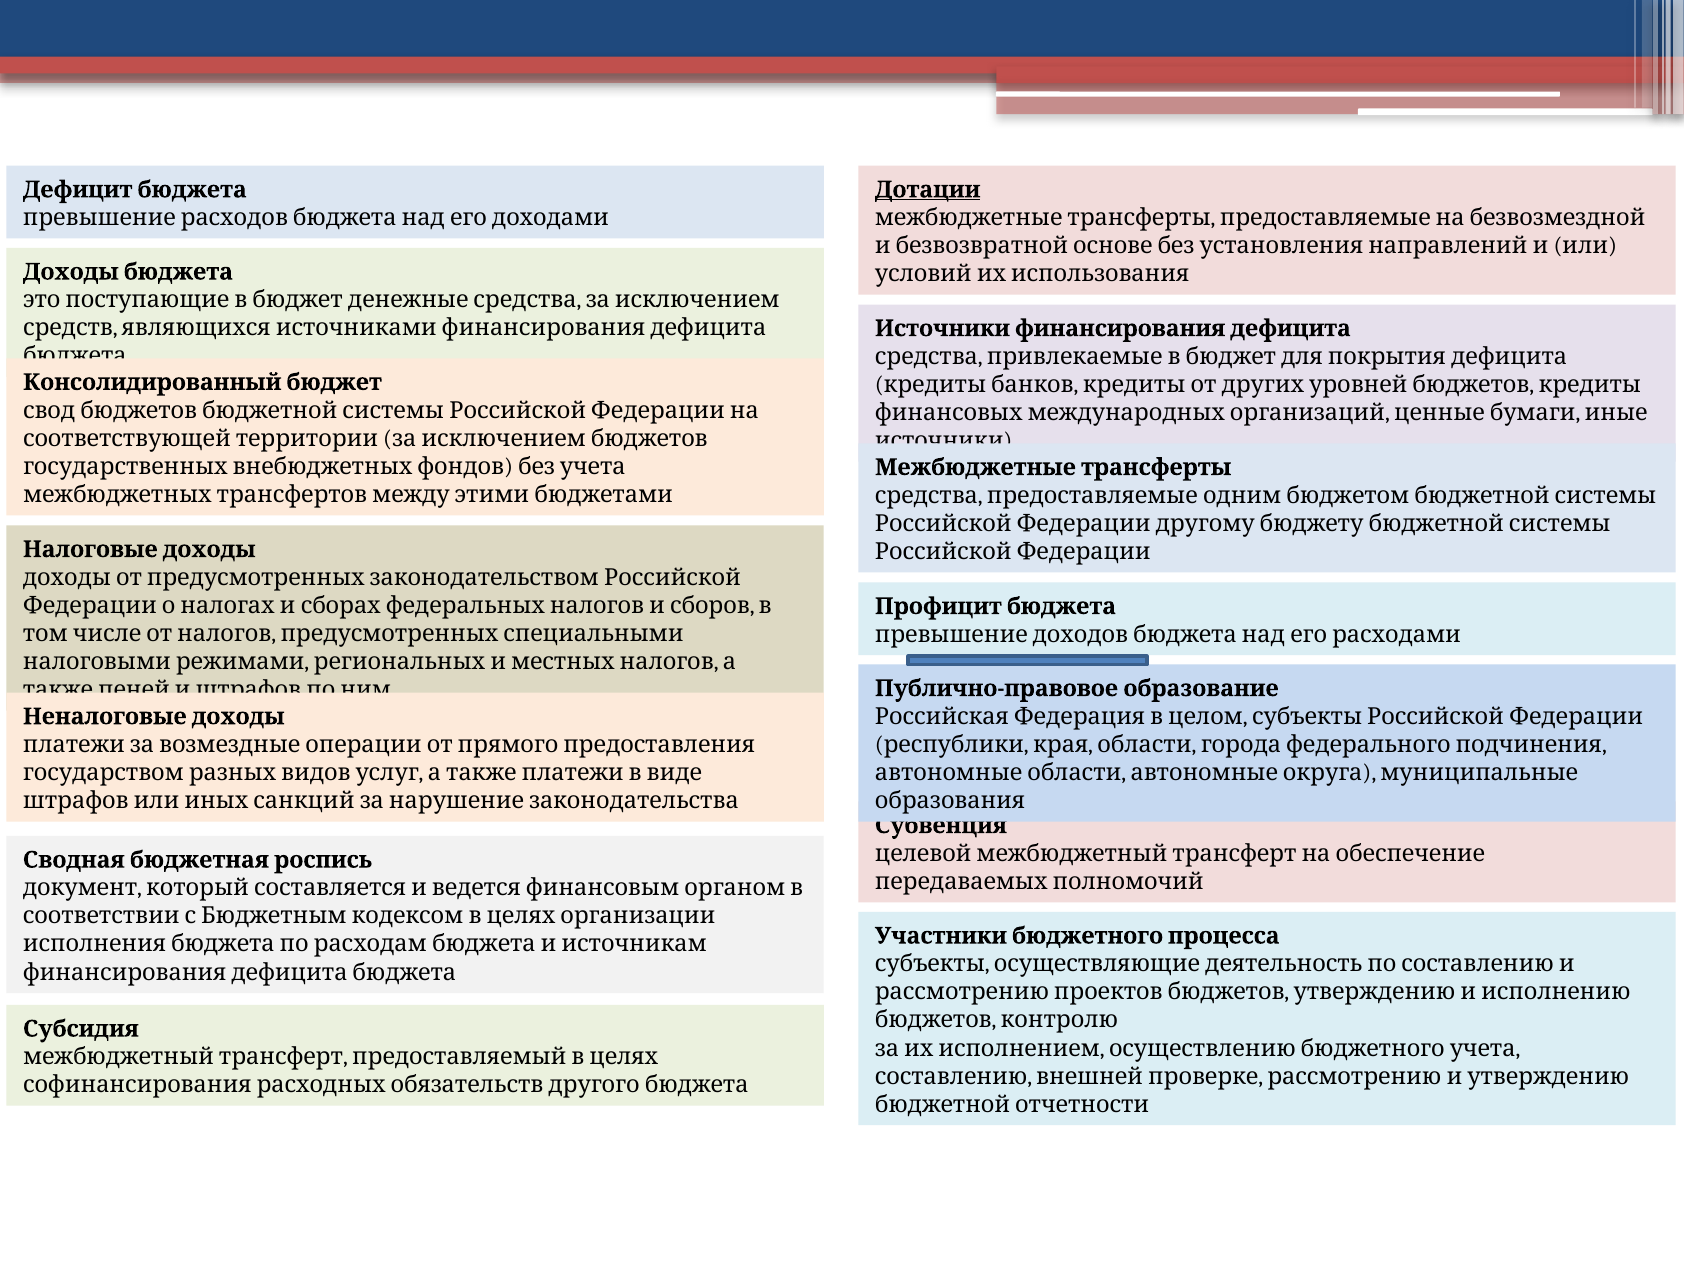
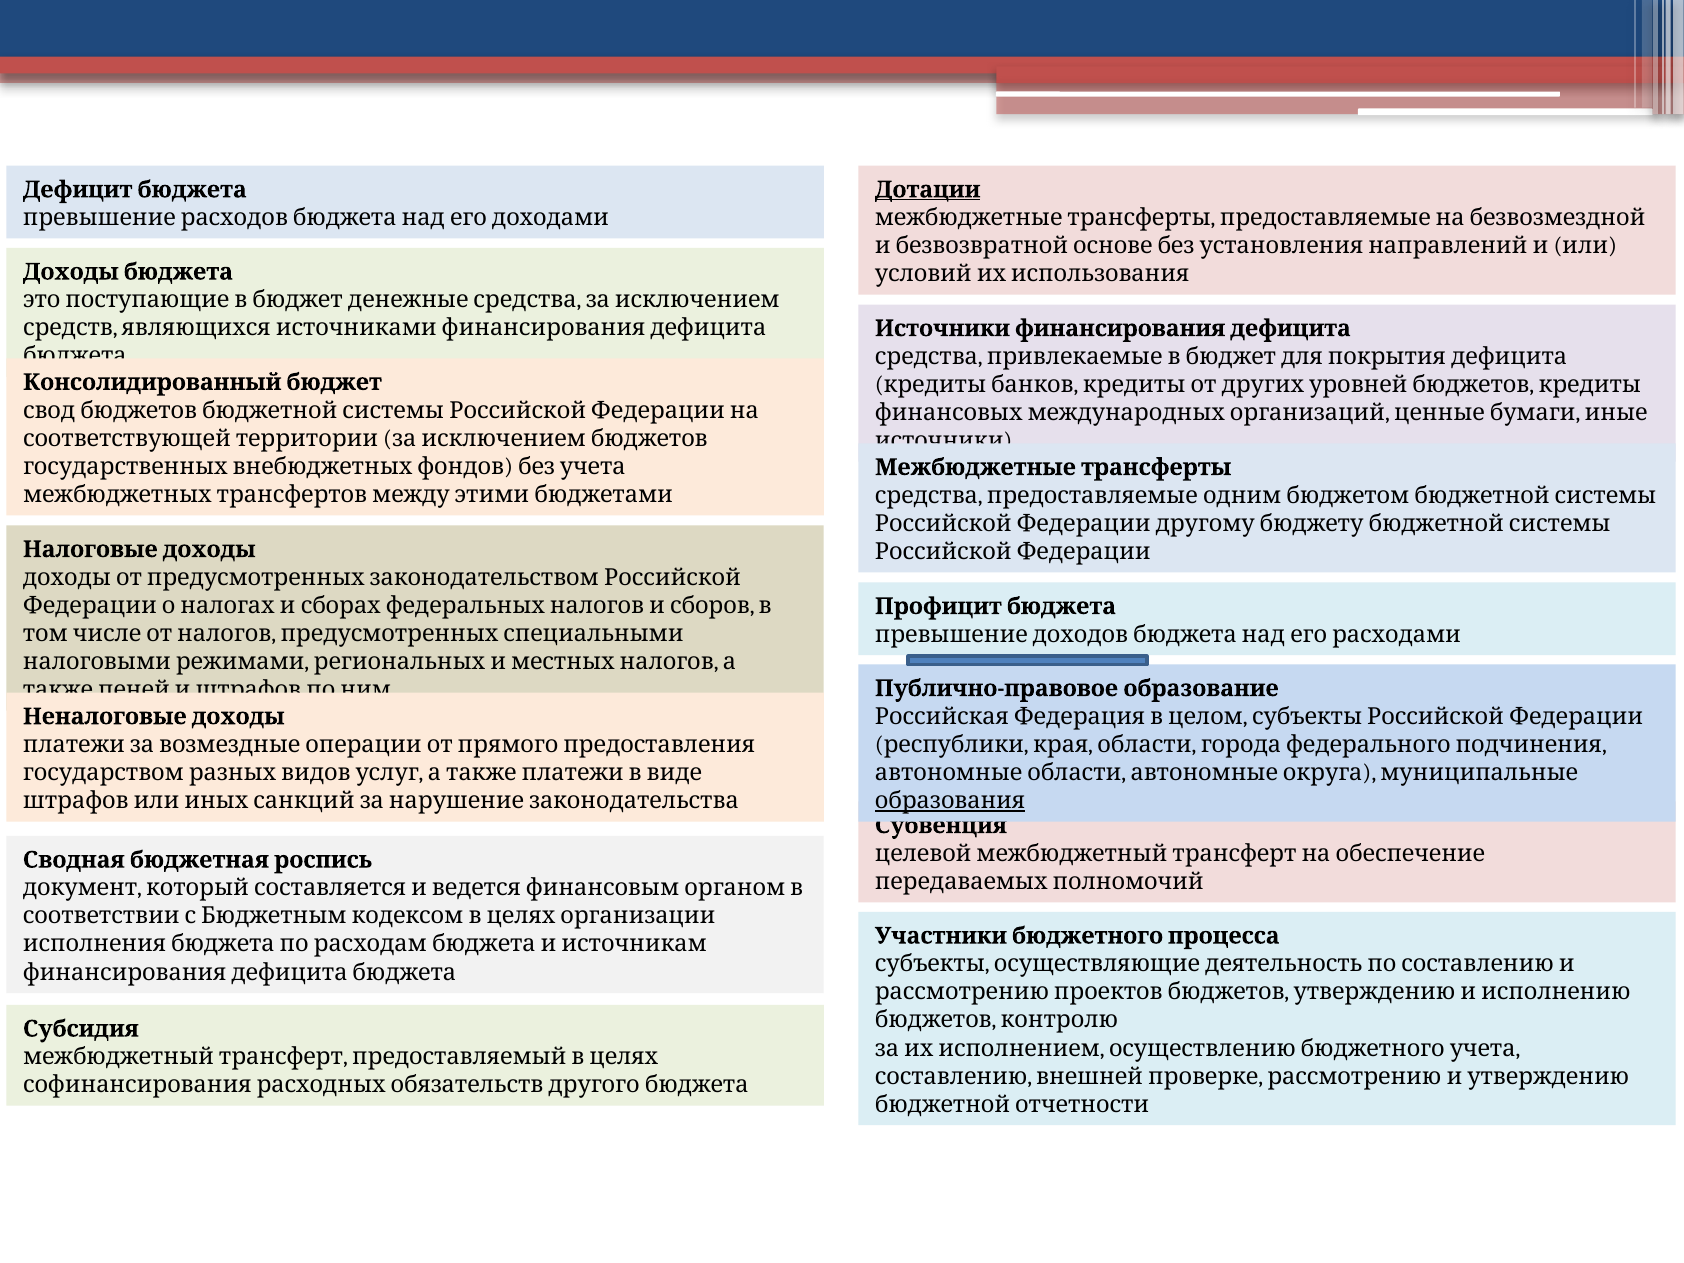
образования underline: none -> present
